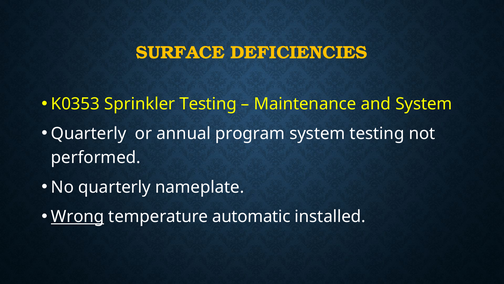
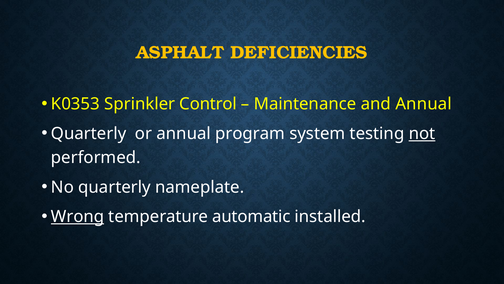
SURFACE: SURFACE -> ASPHALT
Sprinkler Testing: Testing -> Control
and System: System -> Annual
not underline: none -> present
